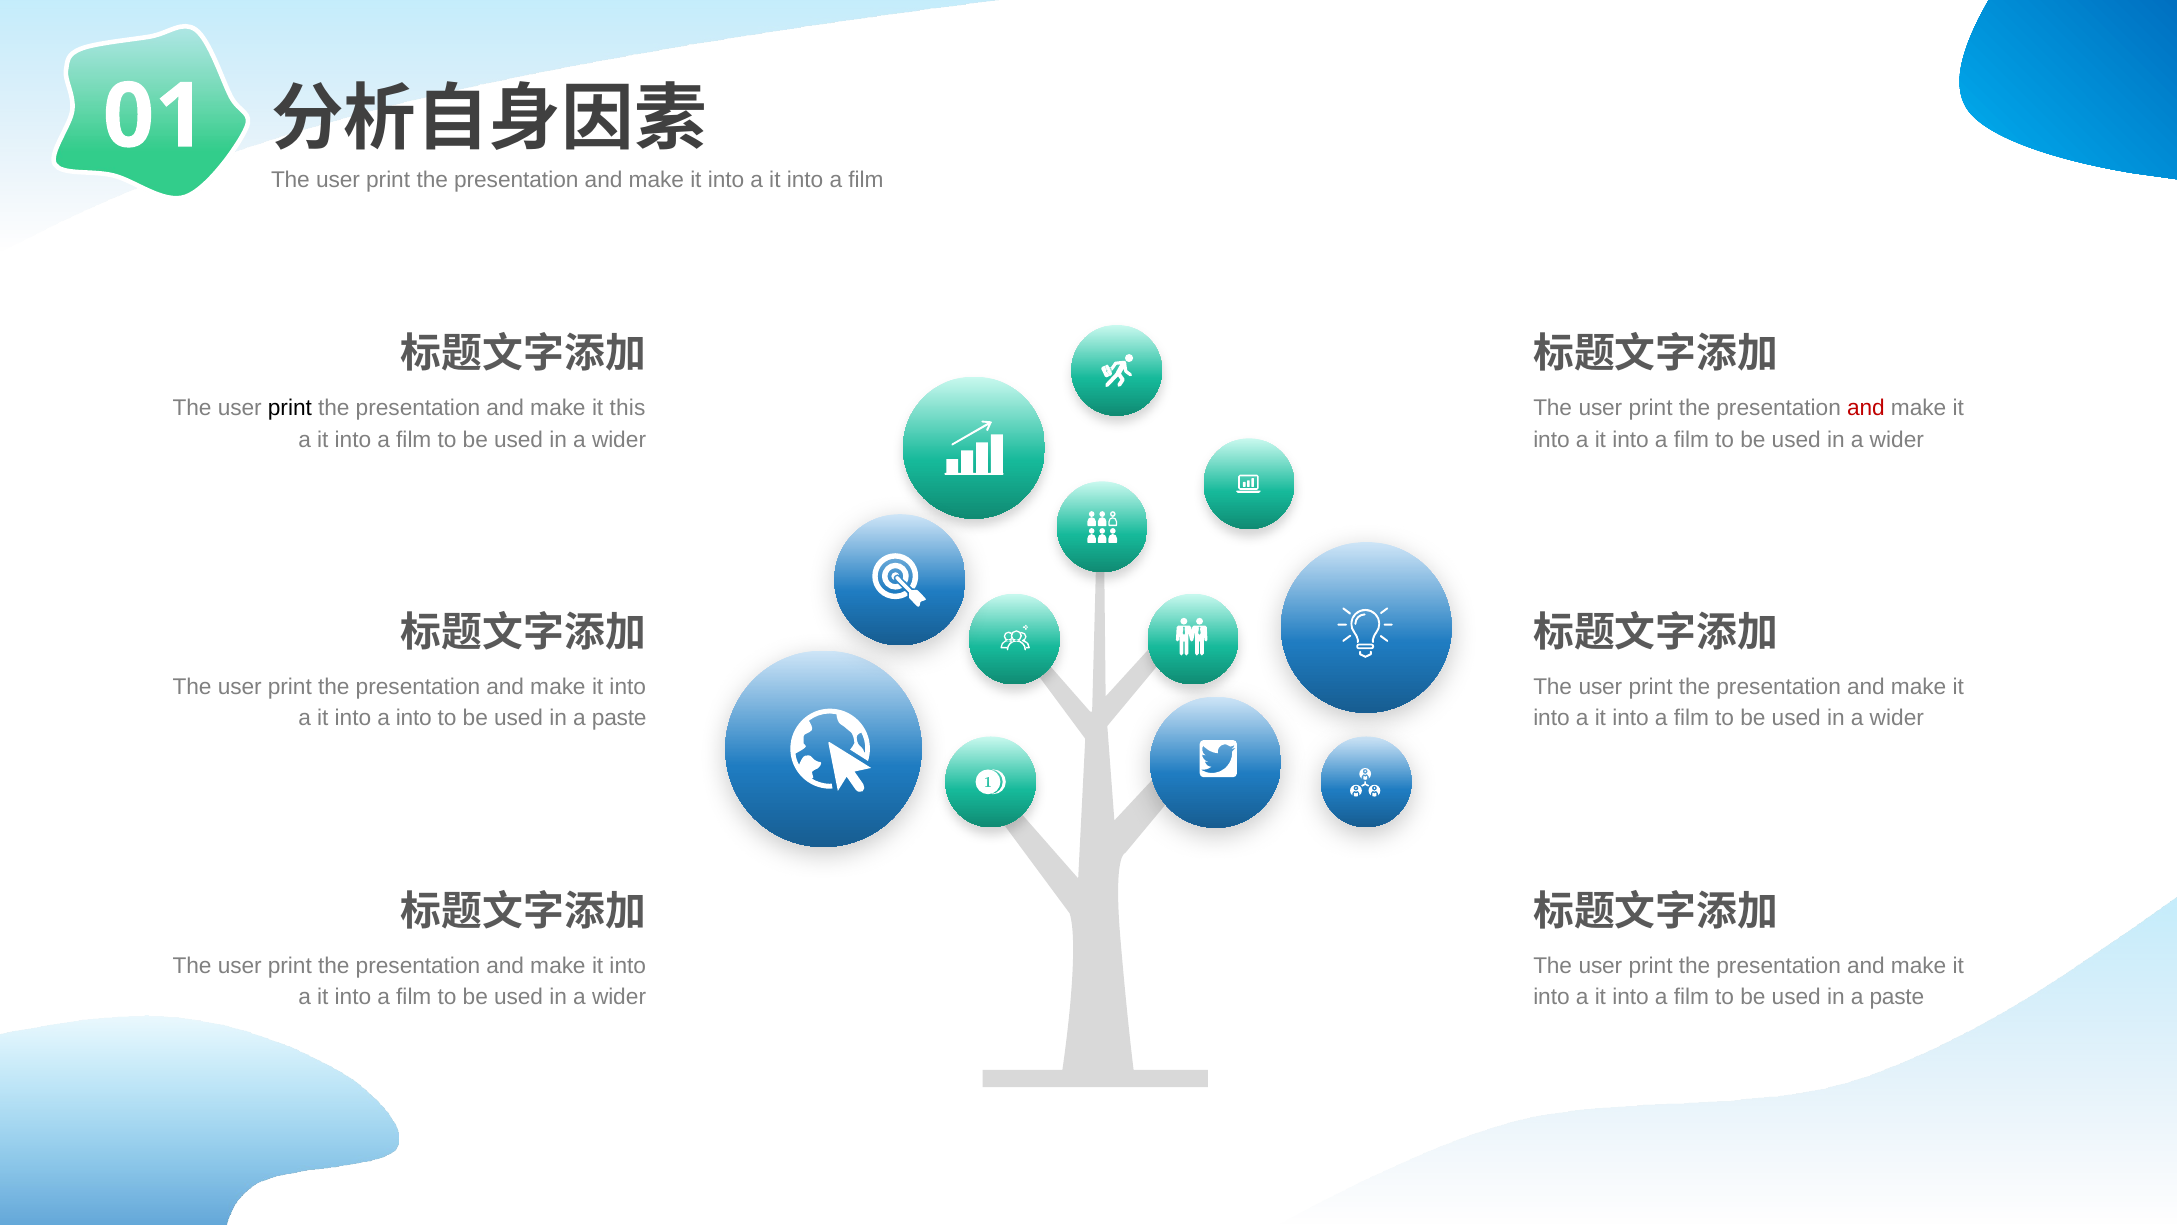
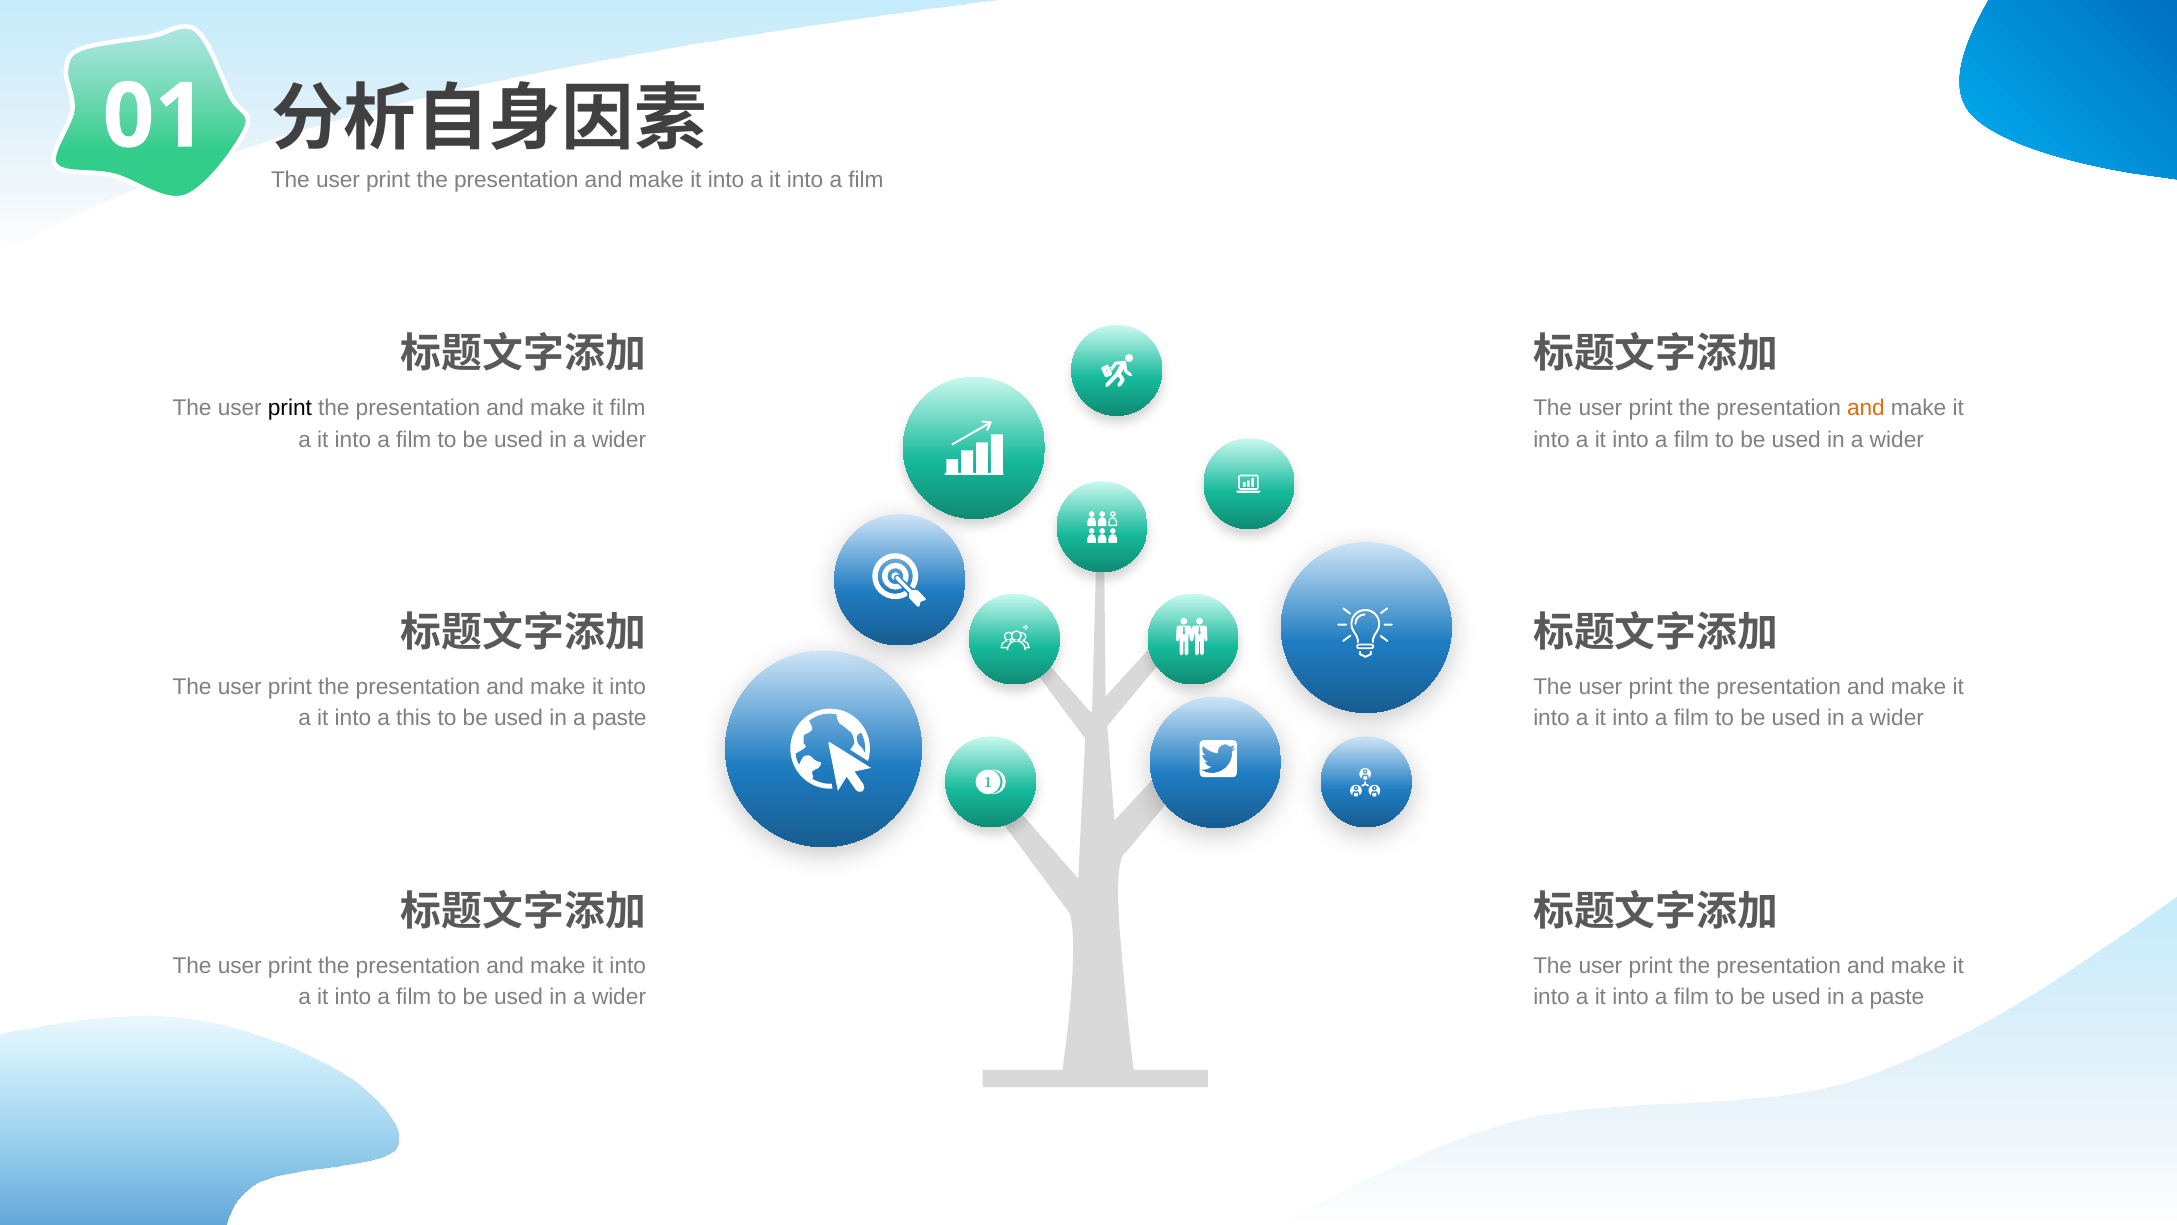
it this: this -> film
and at (1866, 408) colour: red -> orange
a into: into -> this
